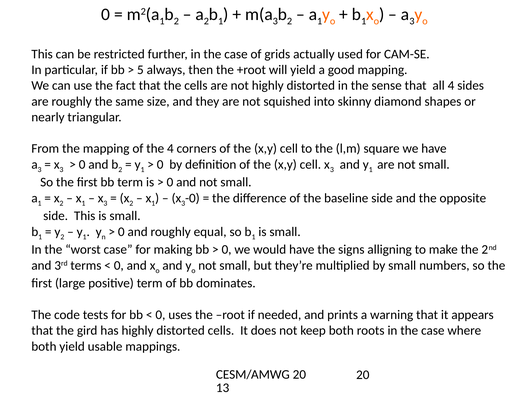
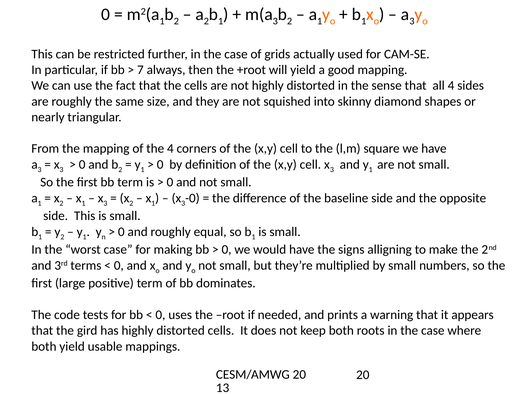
5: 5 -> 7
